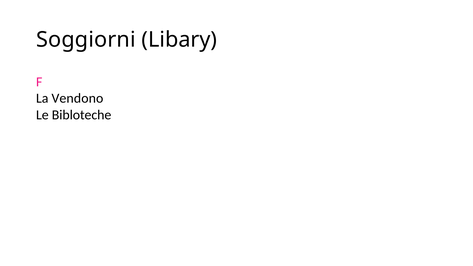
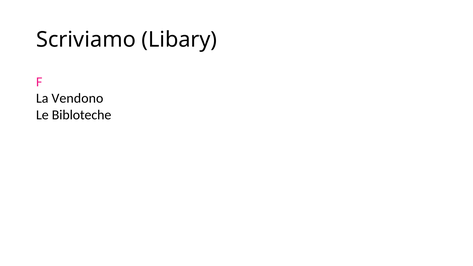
Soggiorni: Soggiorni -> Scriviamo
